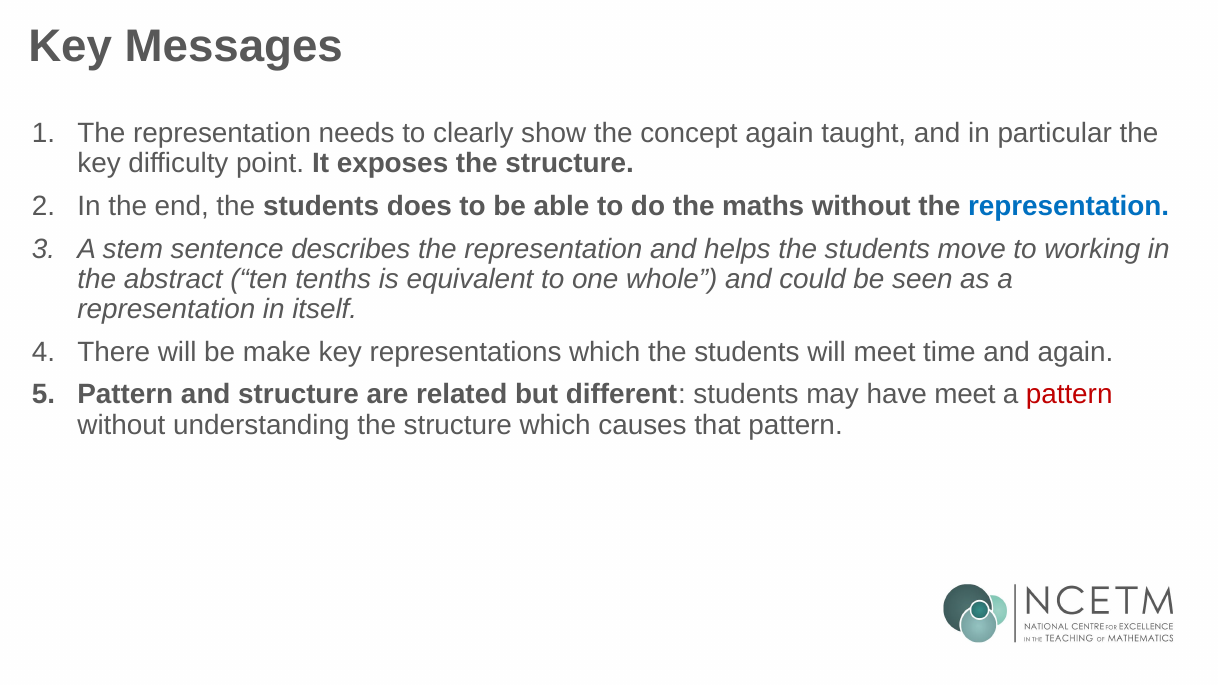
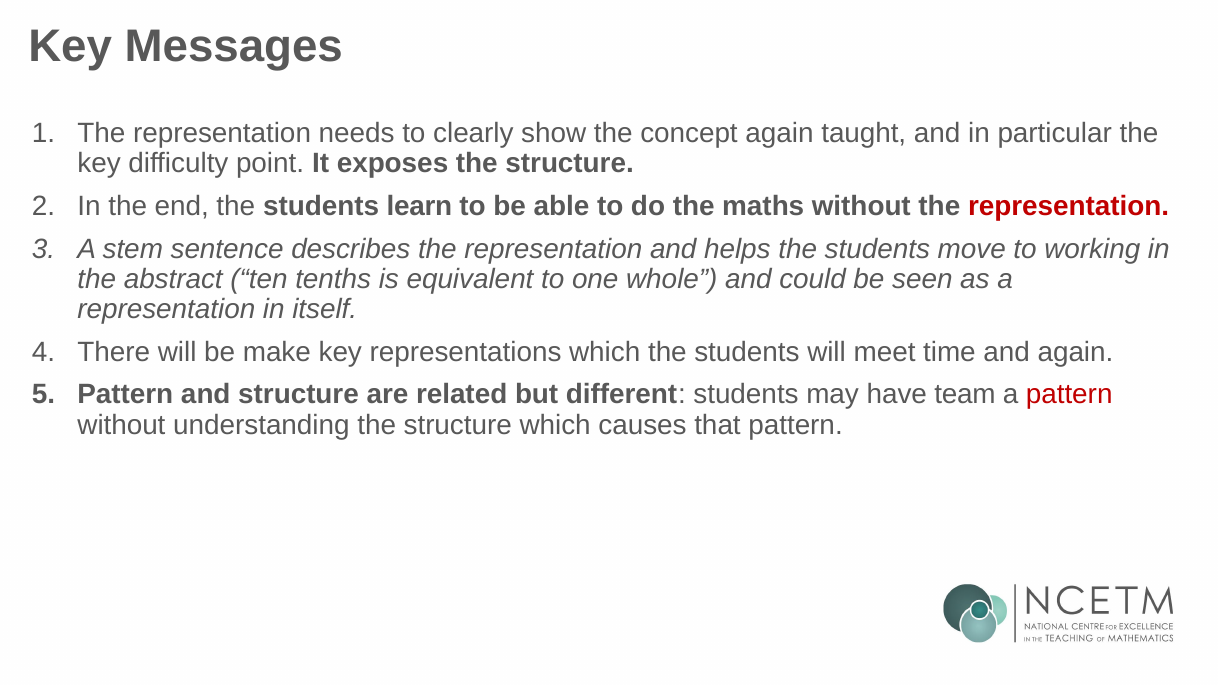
does: does -> learn
representation at (1069, 206) colour: blue -> red
have meet: meet -> team
